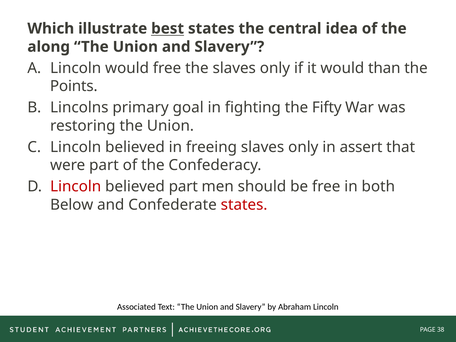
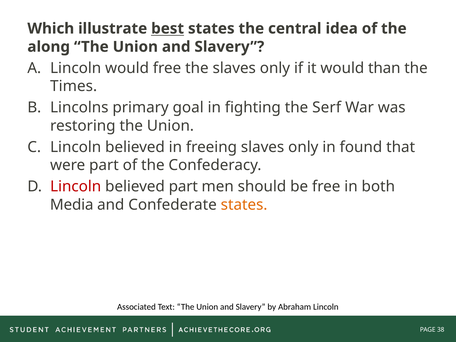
Points: Points -> Times
Fifty: Fifty -> Serf
assert: assert -> found
Below: Below -> Media
states at (244, 205) colour: red -> orange
